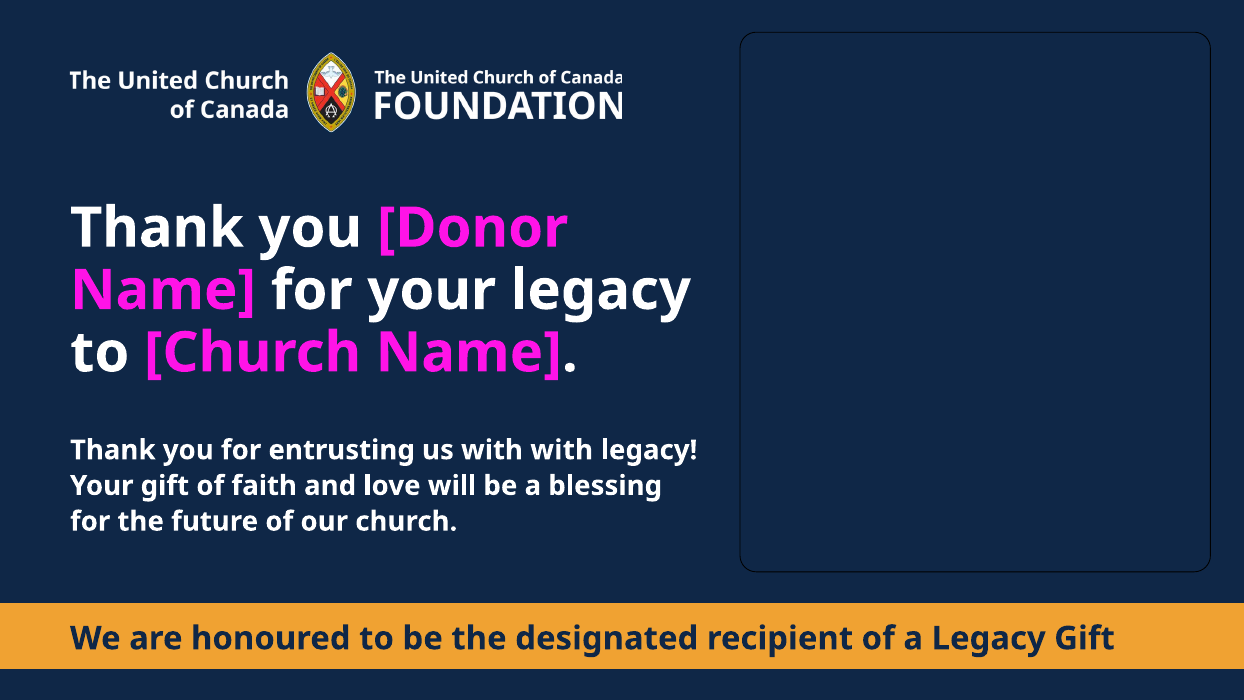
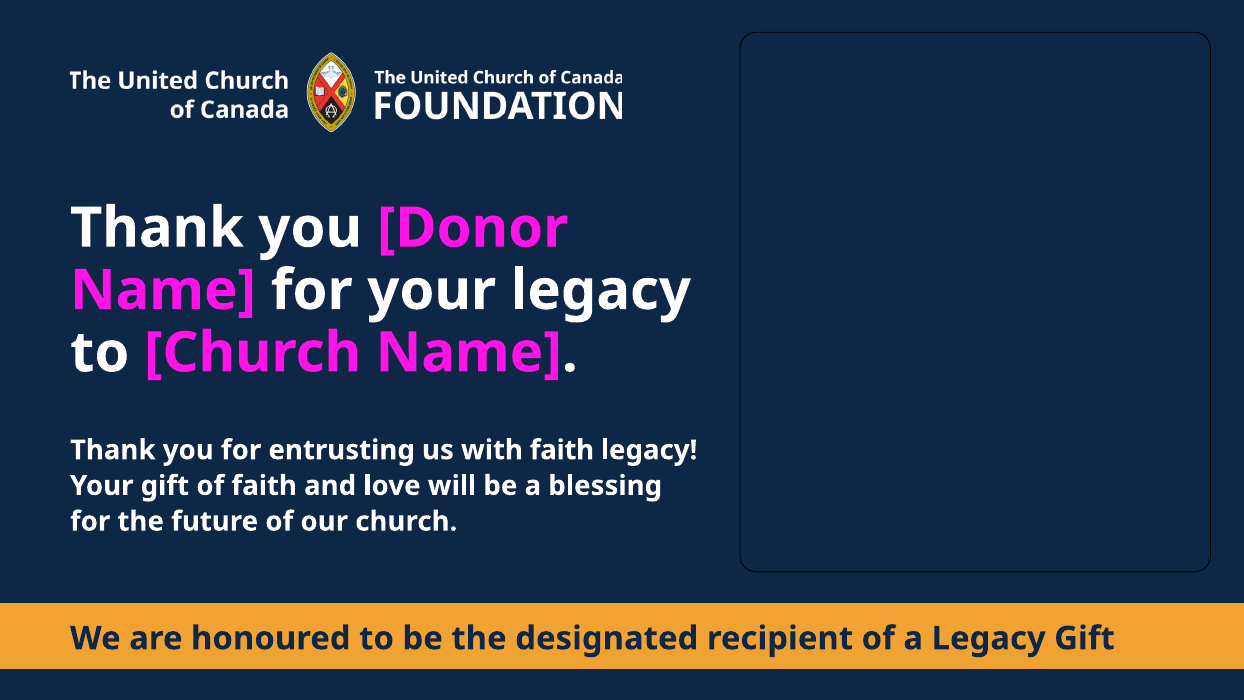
with with: with -> faith
